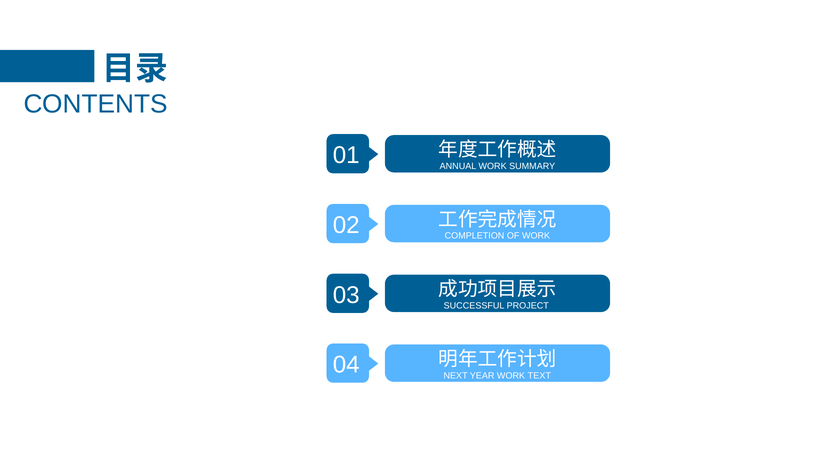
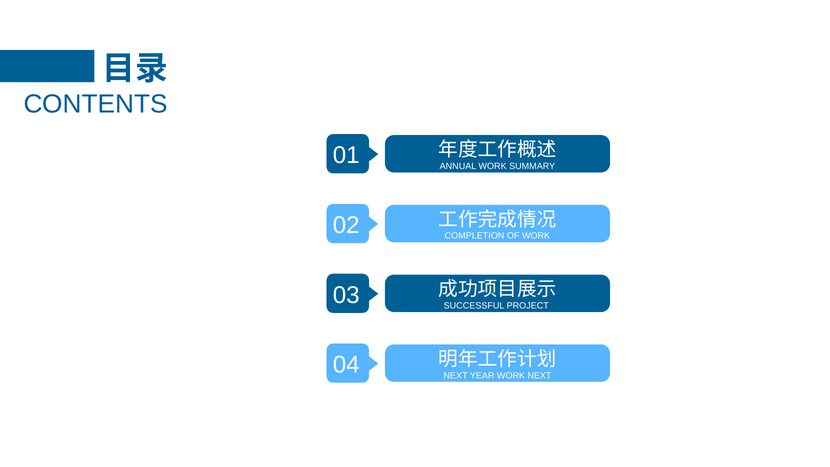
WORK TEXT: TEXT -> NEXT
